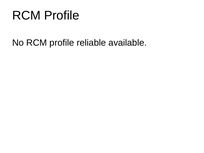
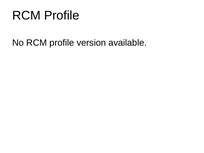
reliable: reliable -> version
